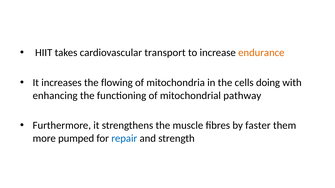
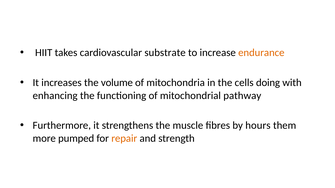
transport: transport -> substrate
flowing: flowing -> volume
faster: faster -> hours
repair colour: blue -> orange
